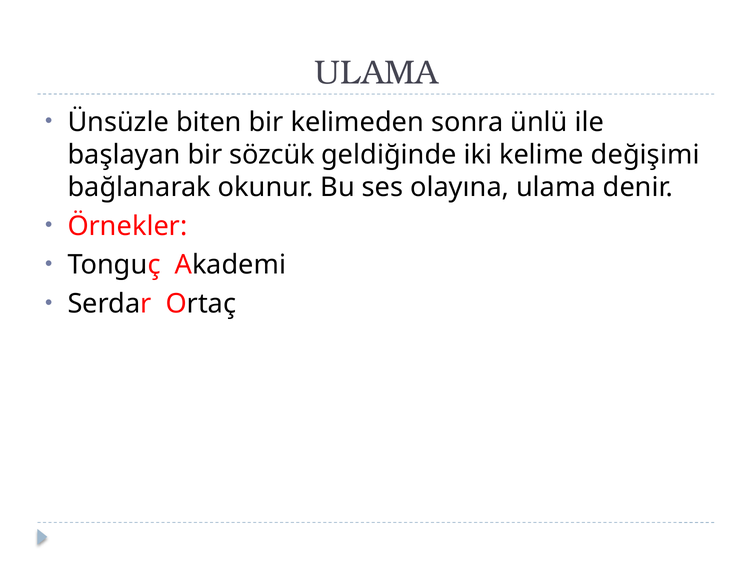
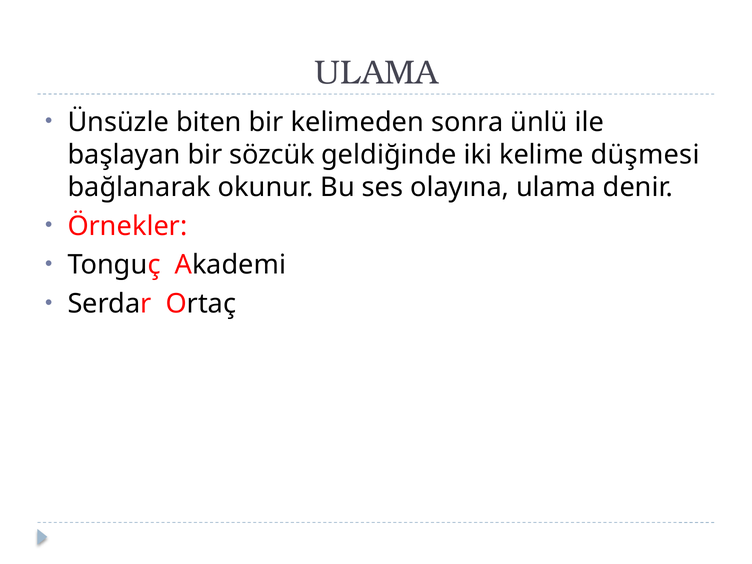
değişimi: değişimi -> düşmesi
